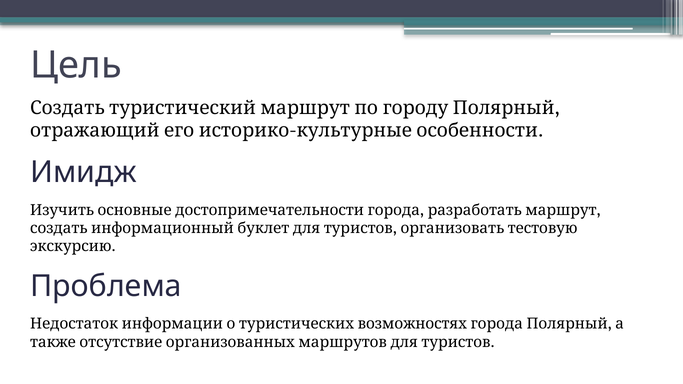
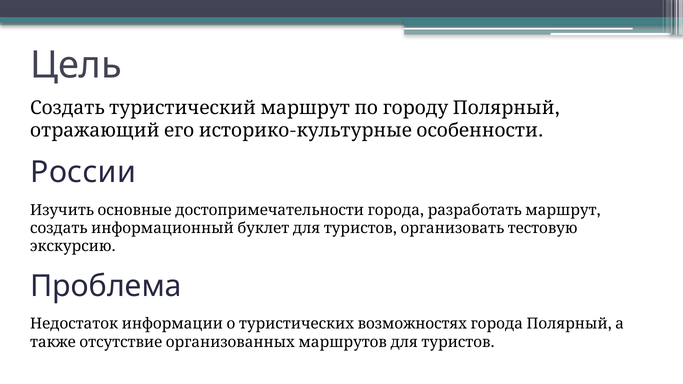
Имидж: Имидж -> России
